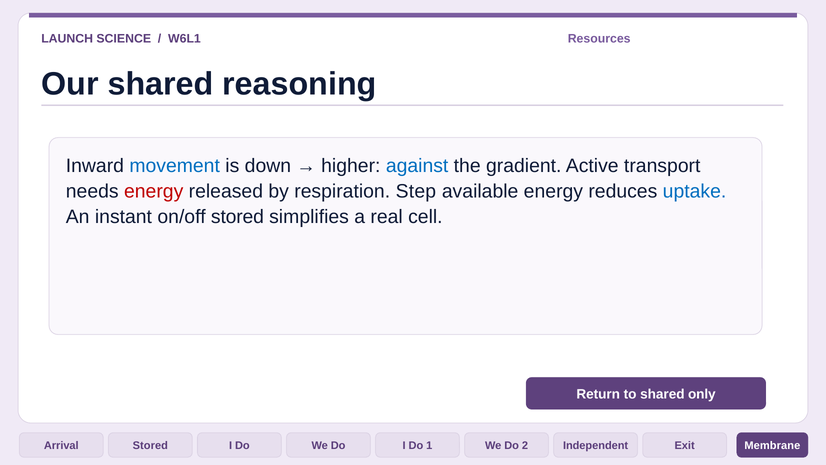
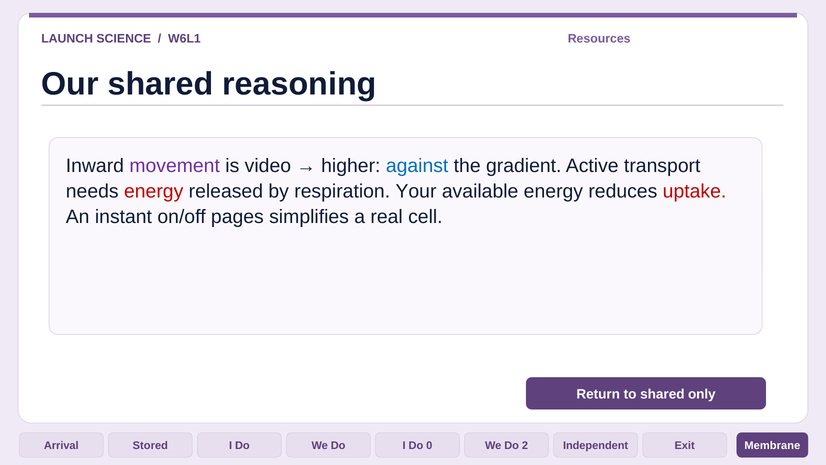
movement colour: blue -> purple
down: down -> video
Step: Step -> Your
uptake colour: blue -> red
on/off stored: stored -> pages
1: 1 -> 0
